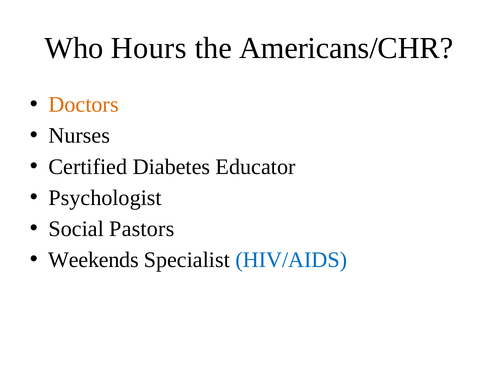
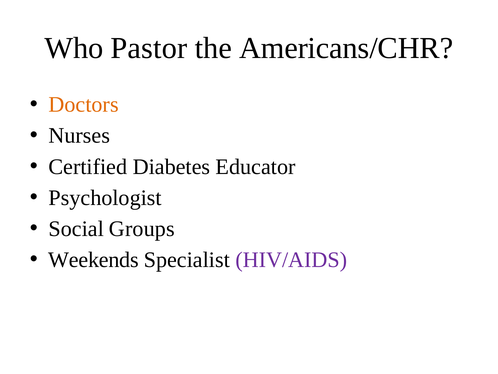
Hours: Hours -> Pastor
Pastors: Pastors -> Groups
HIV/AIDS colour: blue -> purple
